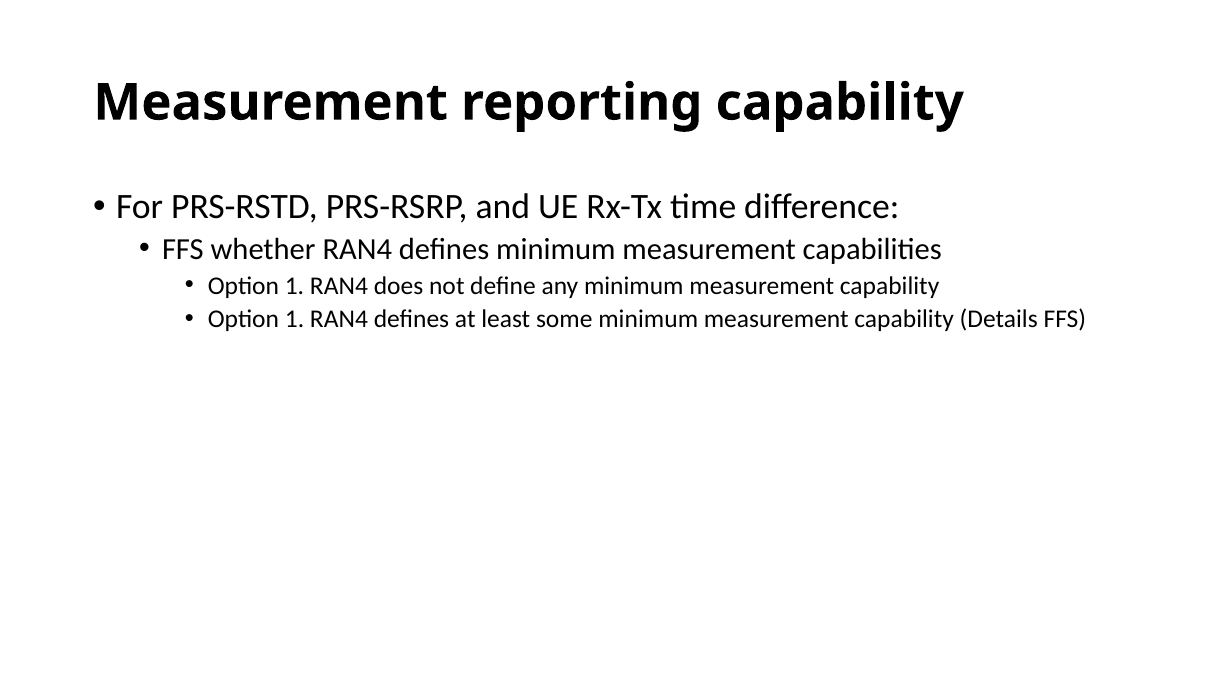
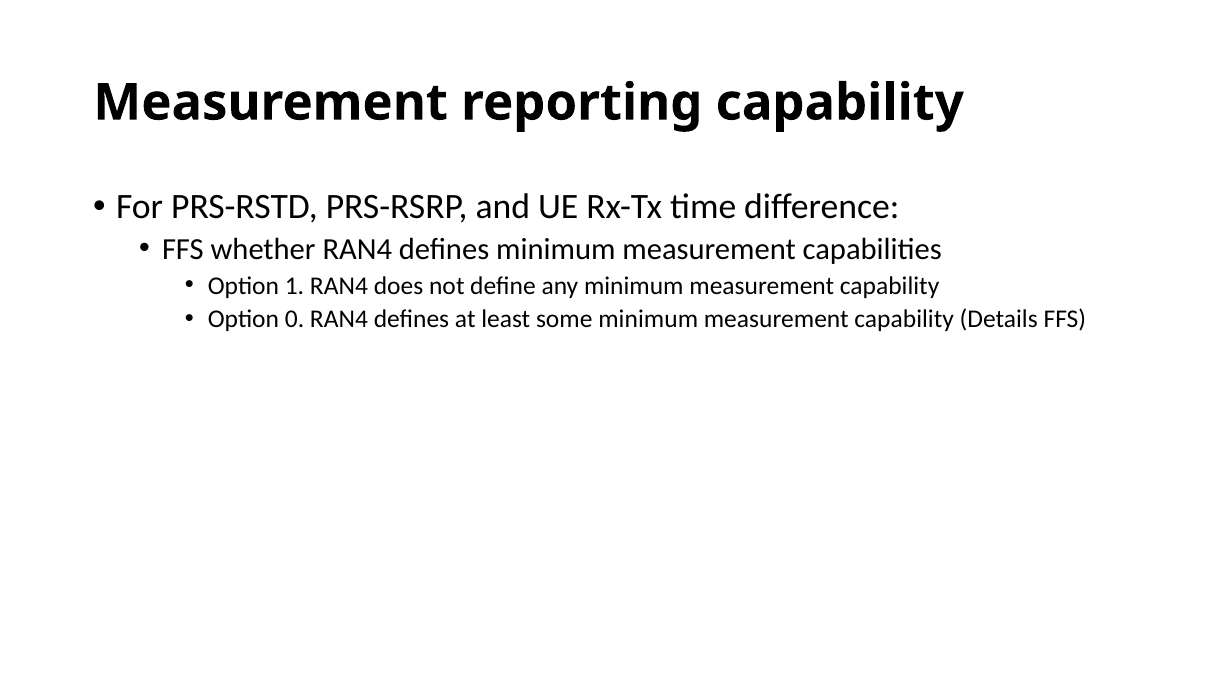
1 at (295, 319): 1 -> 0
